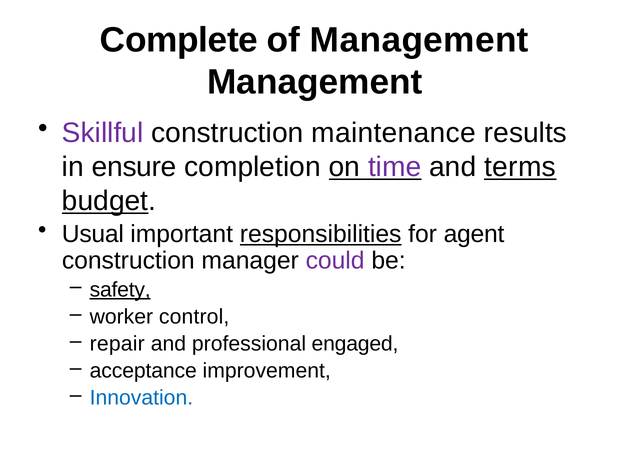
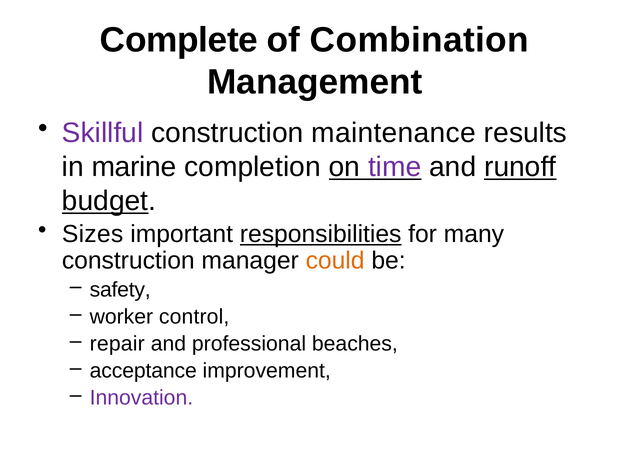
of Management: Management -> Combination
ensure: ensure -> marine
terms: terms -> runoff
Usual: Usual -> Sizes
agent: agent -> many
could colour: purple -> orange
safety underline: present -> none
engaged: engaged -> beaches
Innovation colour: blue -> purple
